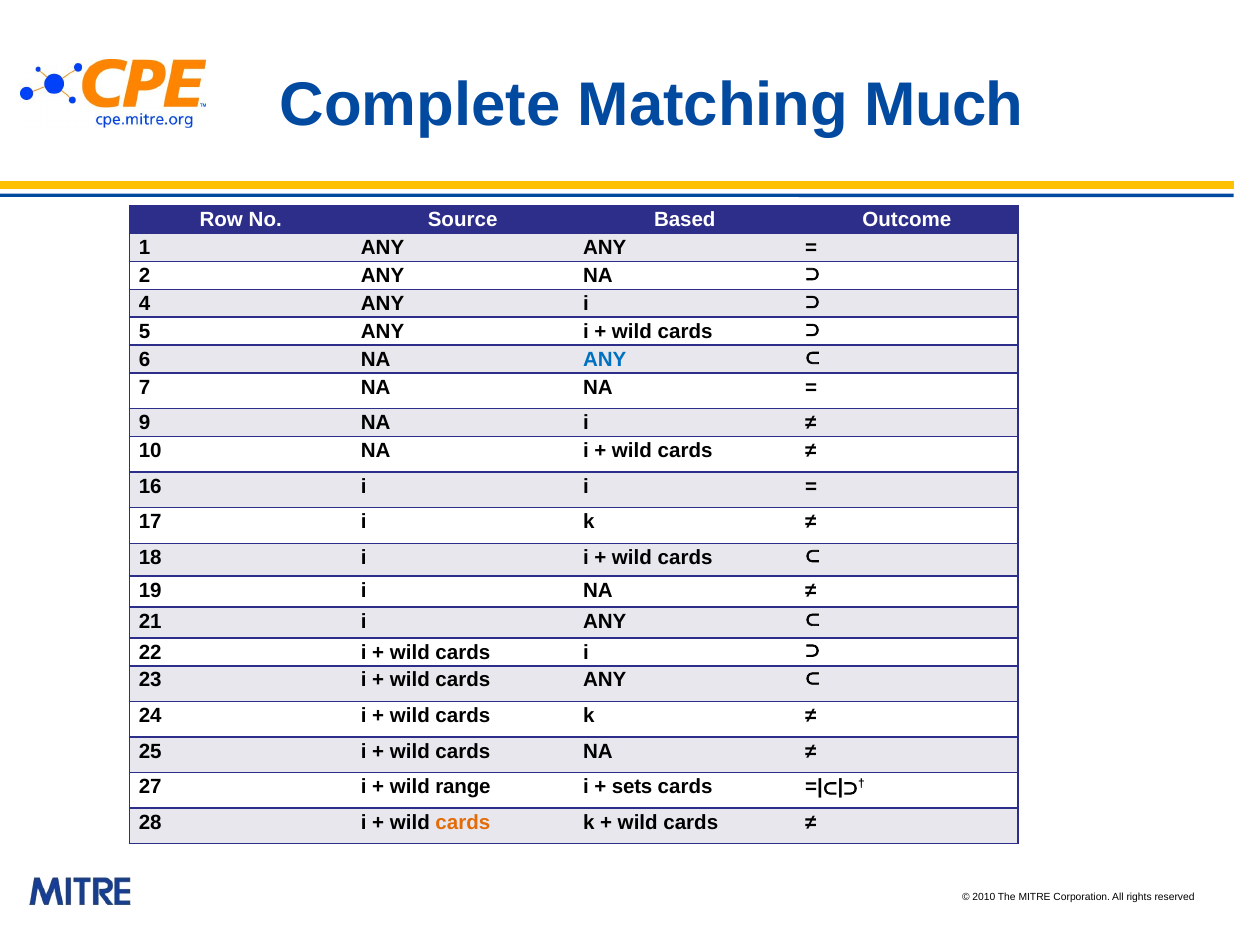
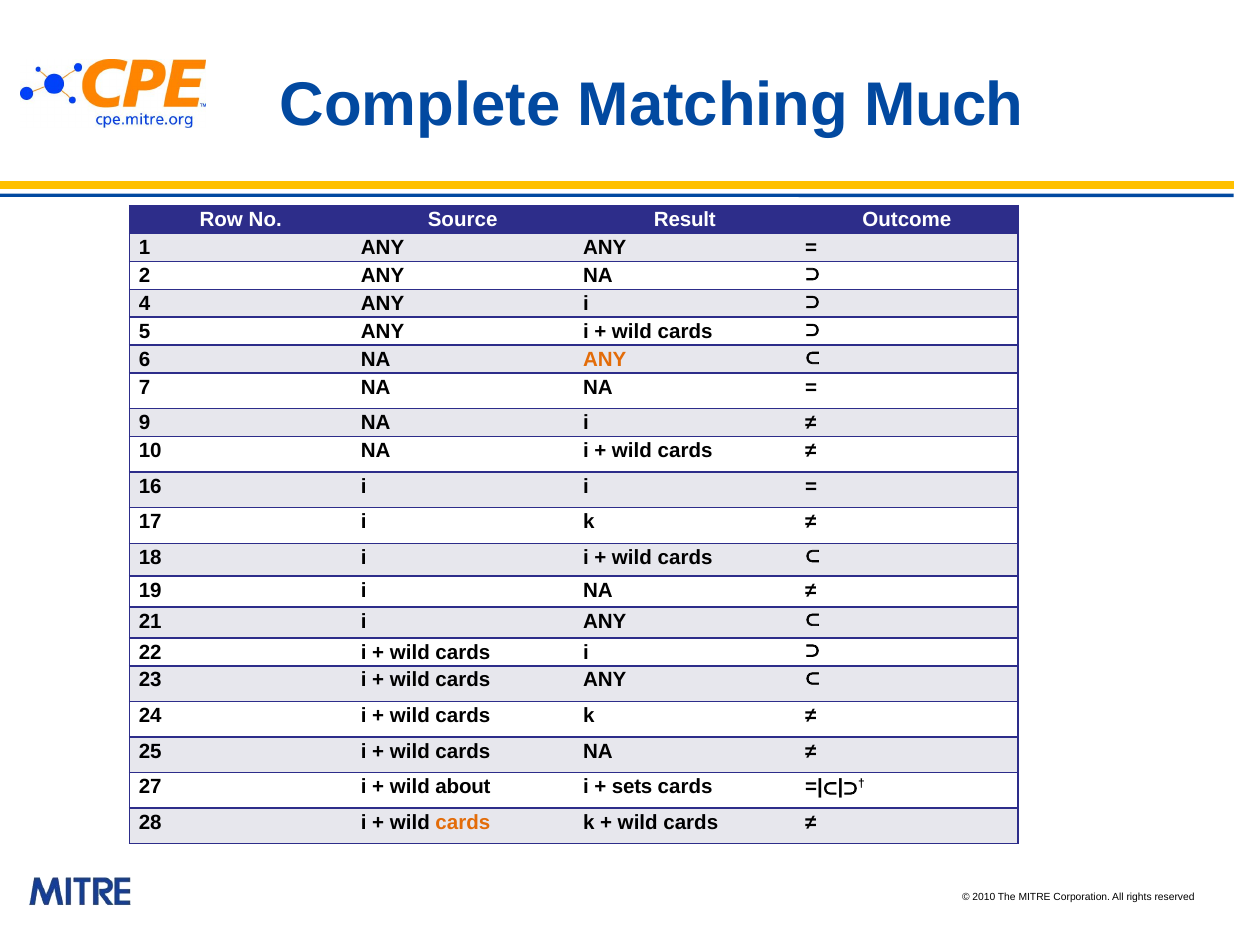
Based: Based -> Result
ANY at (605, 360) colour: blue -> orange
range: range -> about
